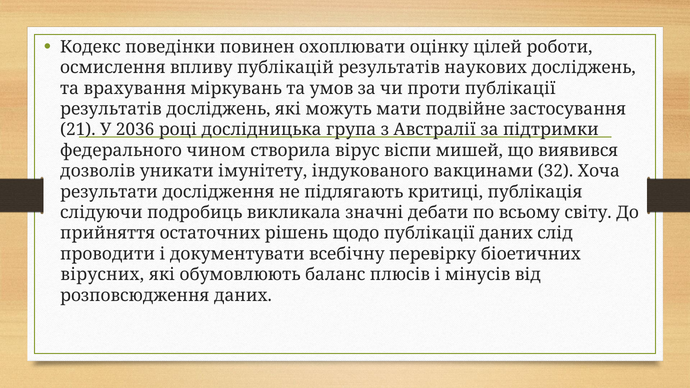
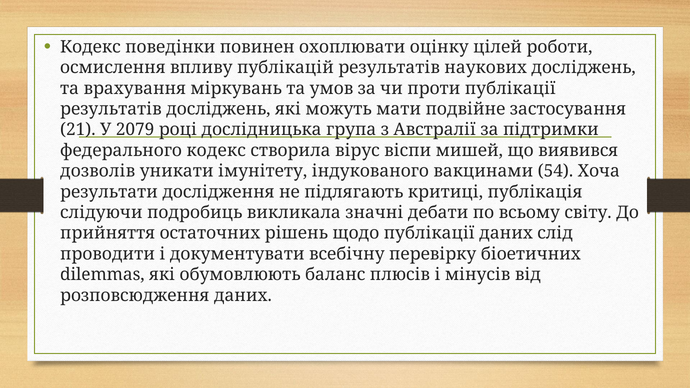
2036: 2036 -> 2079
федерального чином: чином -> кодекс
32: 32 -> 54
вірусних: вірусних -> dilemmas
